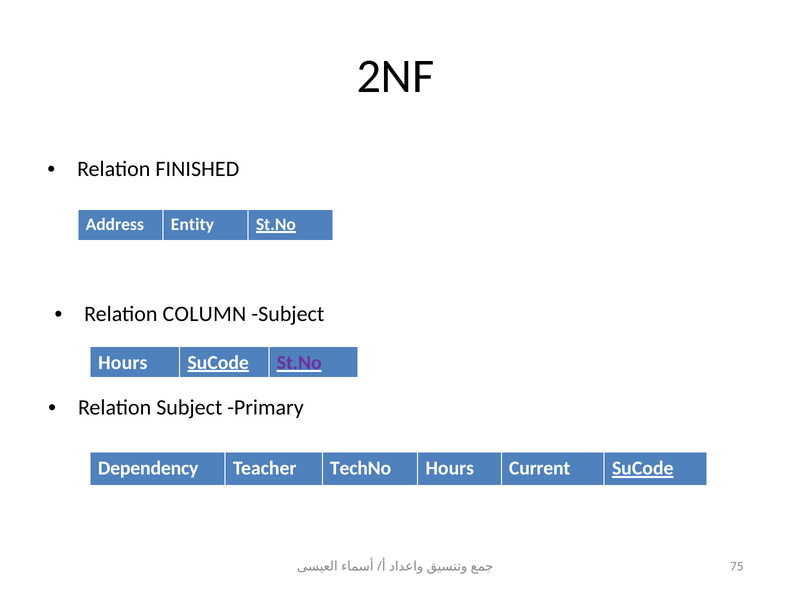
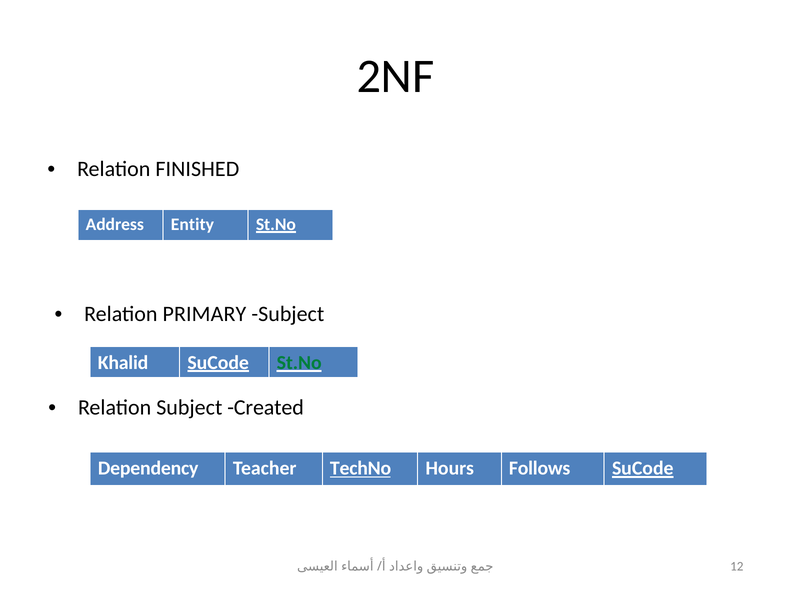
COLUMN: COLUMN -> PRIMARY
Hours at (123, 363): Hours -> Khalid
St.No at (299, 363) colour: purple -> green
Primary: Primary -> Created
TechNo underline: none -> present
Current: Current -> Follows
75: 75 -> 12
